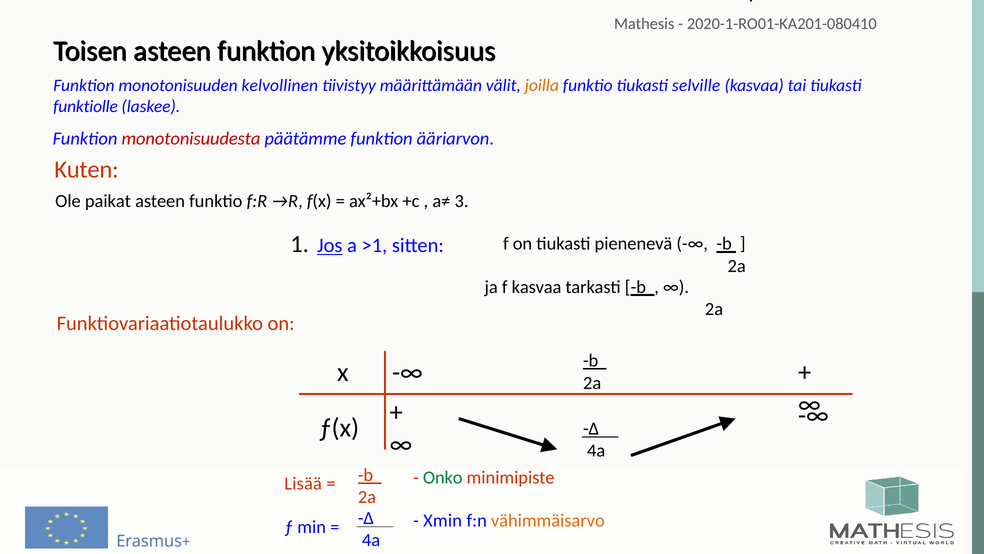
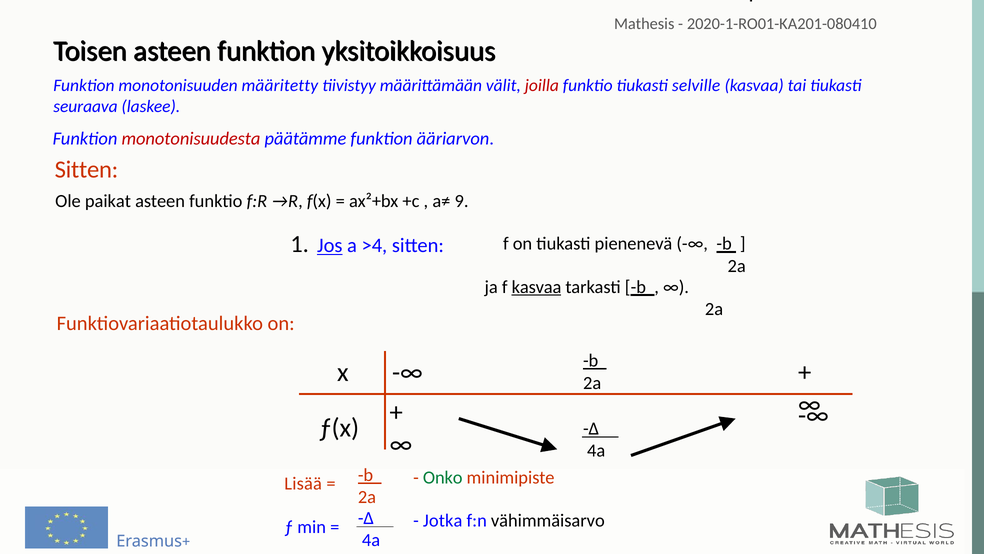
kelvollinen: kelvollinen -> määritetty
joilla colour: orange -> red
funktiolle: funktiolle -> seuraava
Kuten at (86, 170): Kuten -> Sitten
3: 3 -> 9
>1: >1 -> >4
kasvaa at (537, 287) underline: none -> present
Xmin: Xmin -> Jotka
vähimmäisarvo colour: orange -> black
